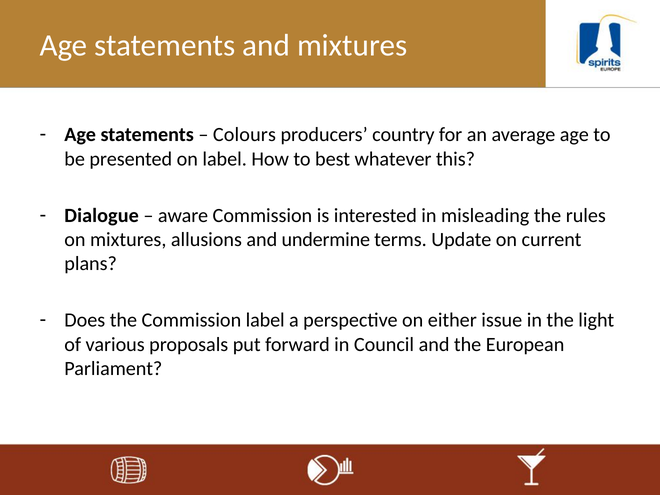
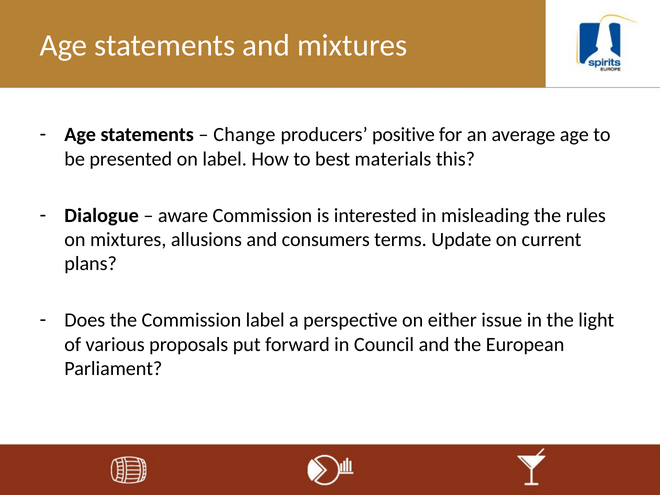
Colours: Colours -> Change
country: country -> positive
whatever: whatever -> materials
undermine: undermine -> consumers
